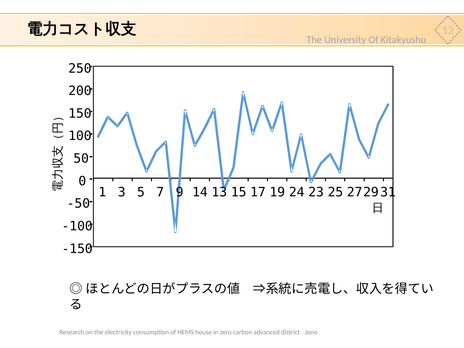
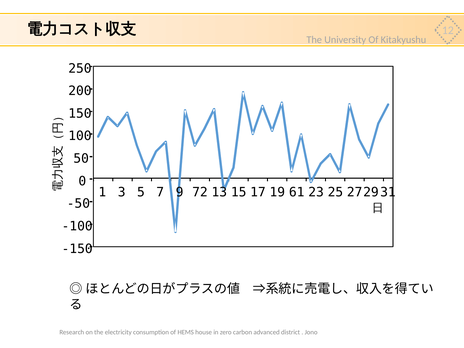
14: 14 -> 72
24: 24 -> 61
